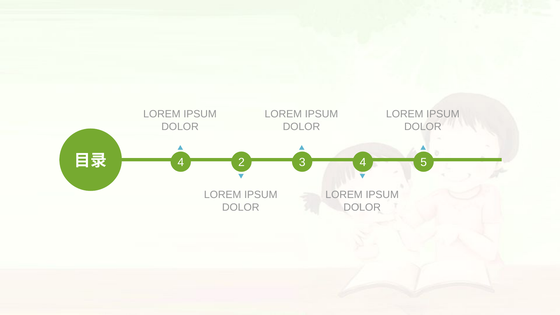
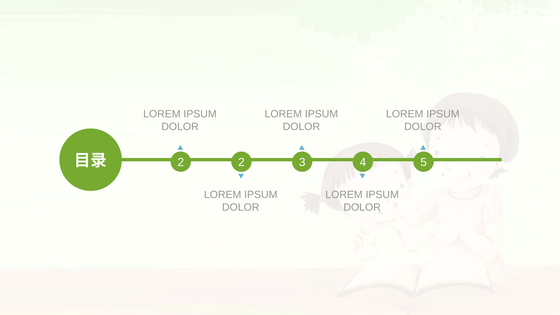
4 at (181, 162): 4 -> 2
